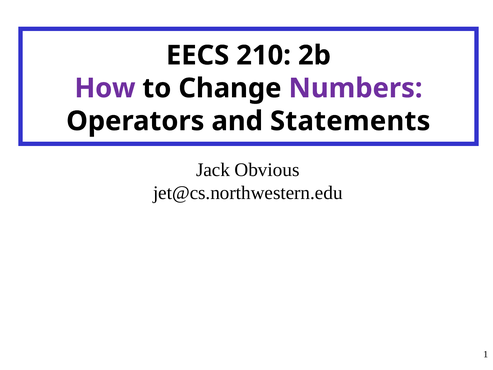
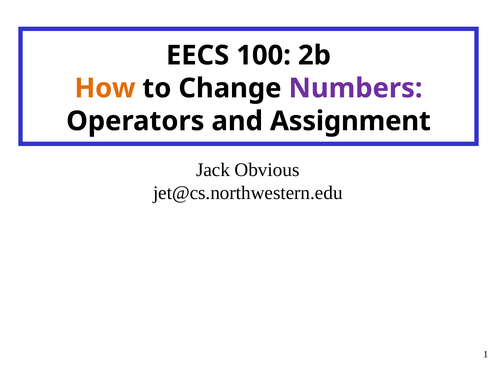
210: 210 -> 100
How colour: purple -> orange
Statements: Statements -> Assignment
